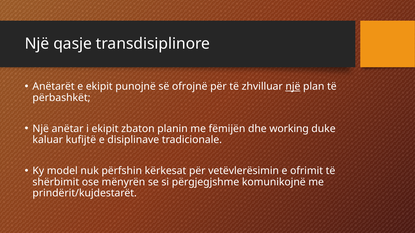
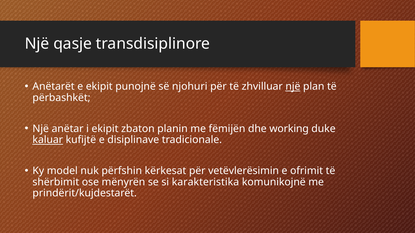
ofrojnë: ofrojnë -> njohuri
kaluar underline: none -> present
përgjegjshme: përgjegjshme -> karakteristika
